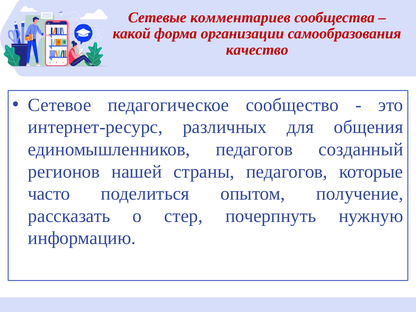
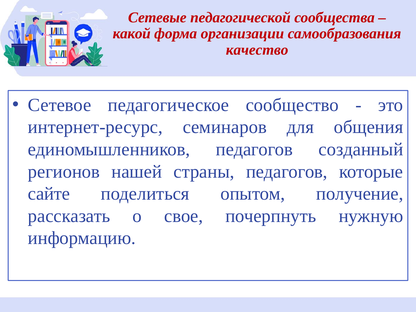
комментариев: комментариев -> педагогической
различных: различных -> семинаров
часто: часто -> сайте
стер: стер -> свое
